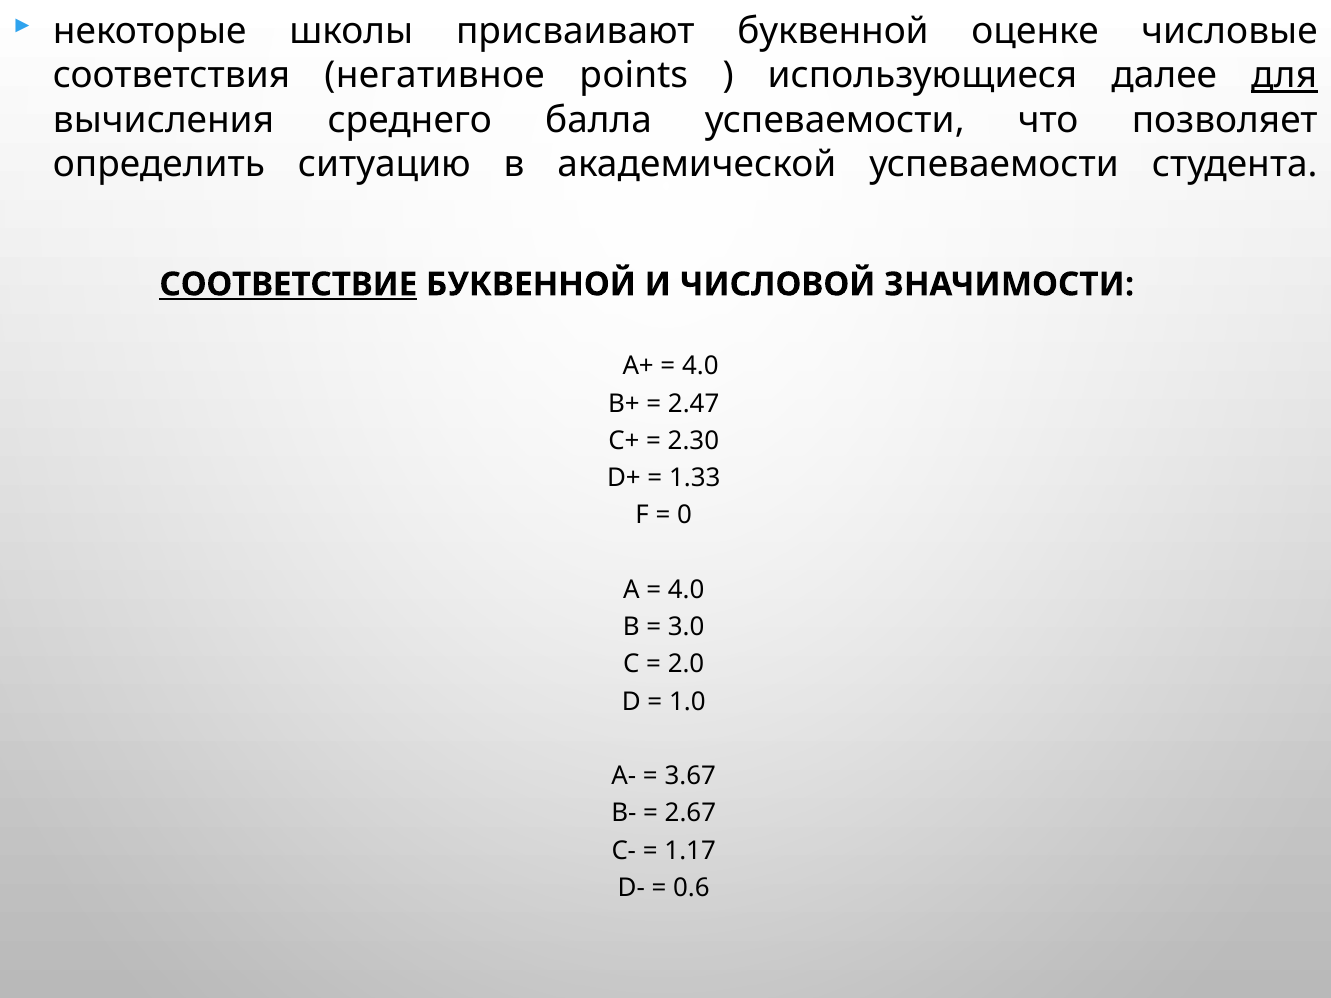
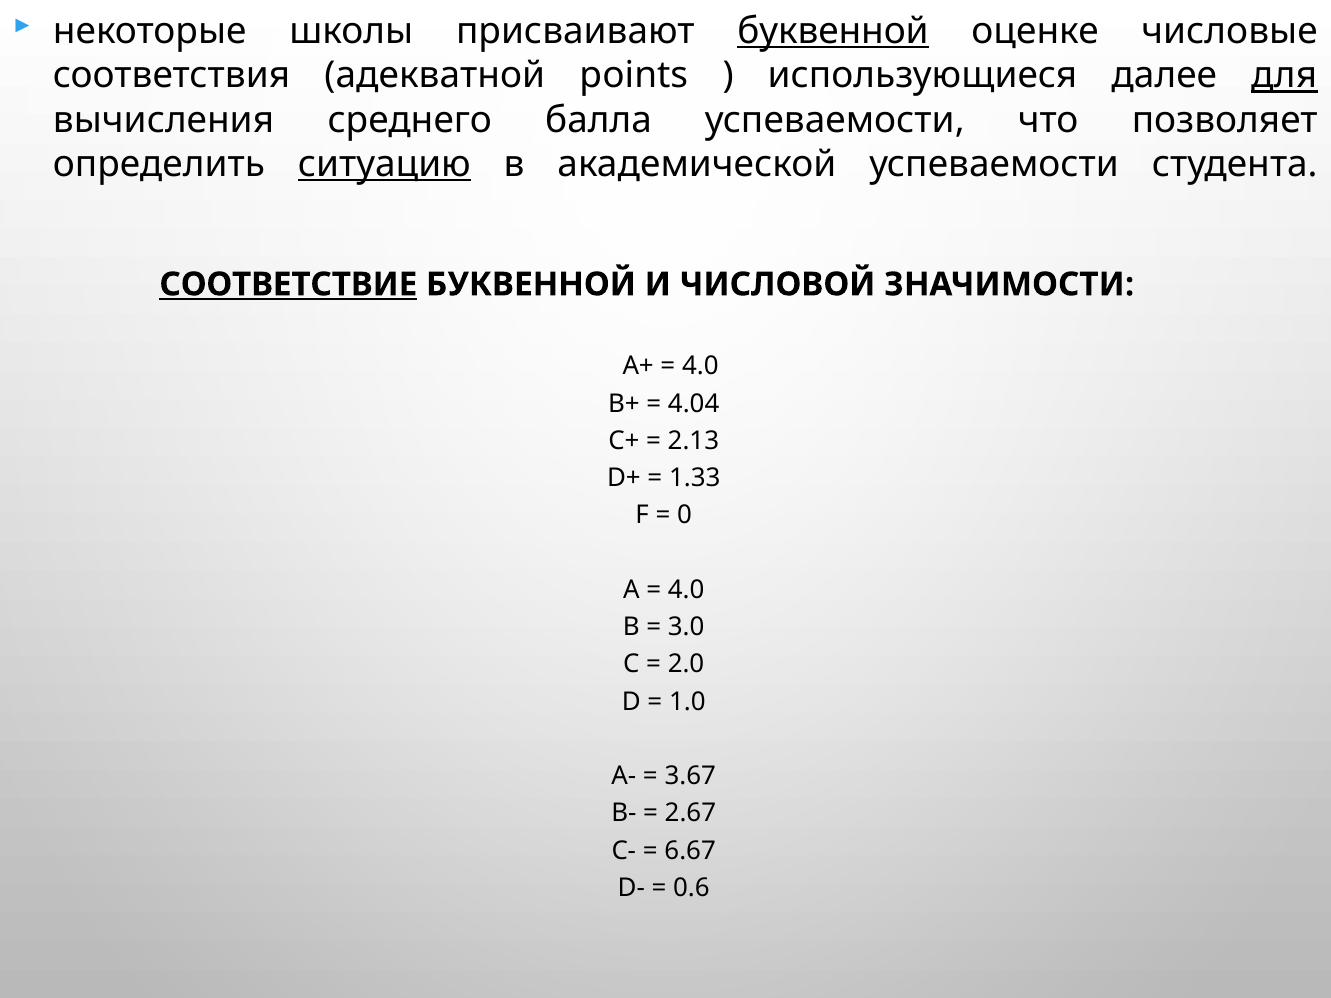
буквенной at (833, 31) underline: none -> present
негативное: негативное -> адекватной
ситуацию underline: none -> present
2.47: 2.47 -> 4.04
2.30: 2.30 -> 2.13
1.17: 1.17 -> 6.67
